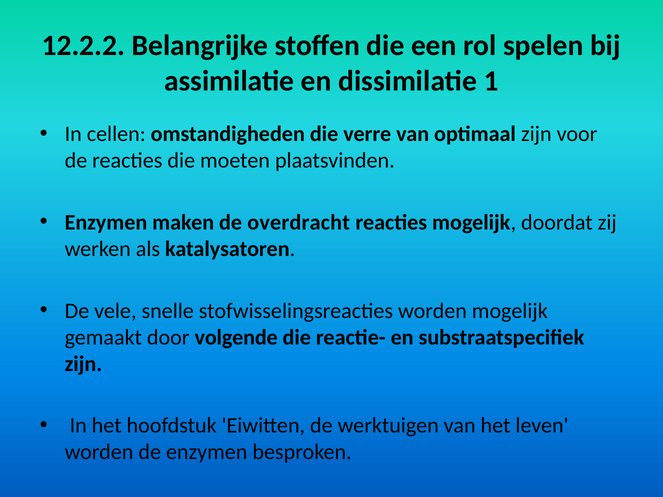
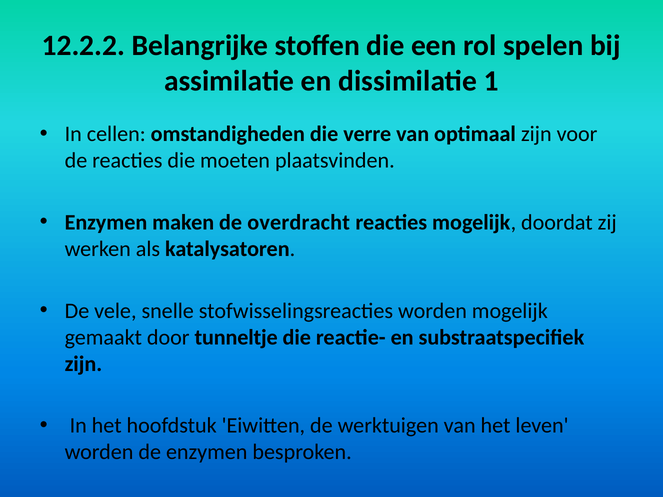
volgende: volgende -> tunneltje
